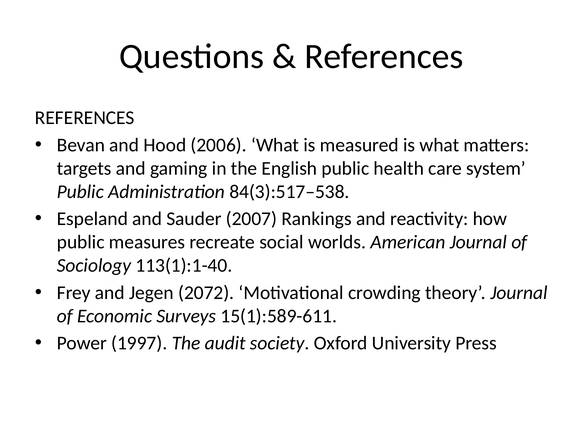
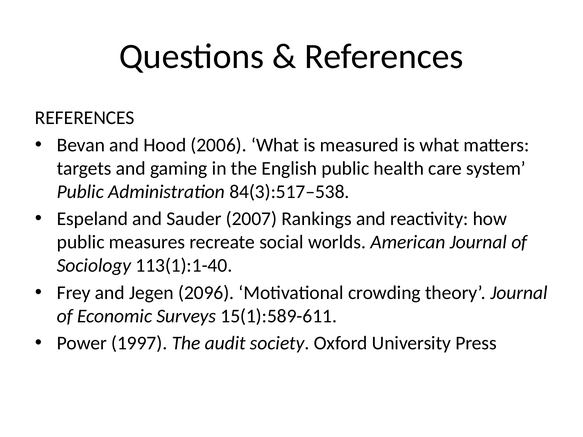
2072: 2072 -> 2096
